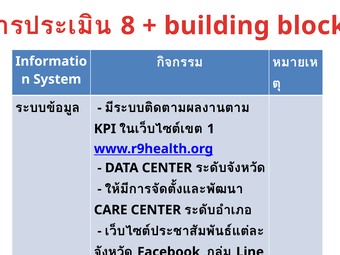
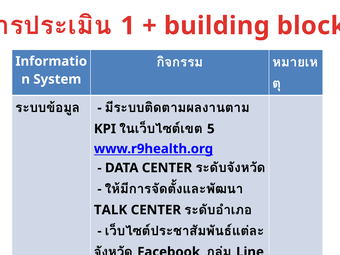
8: 8 -> 1
1: 1 -> 5
CARE: CARE -> TALK
